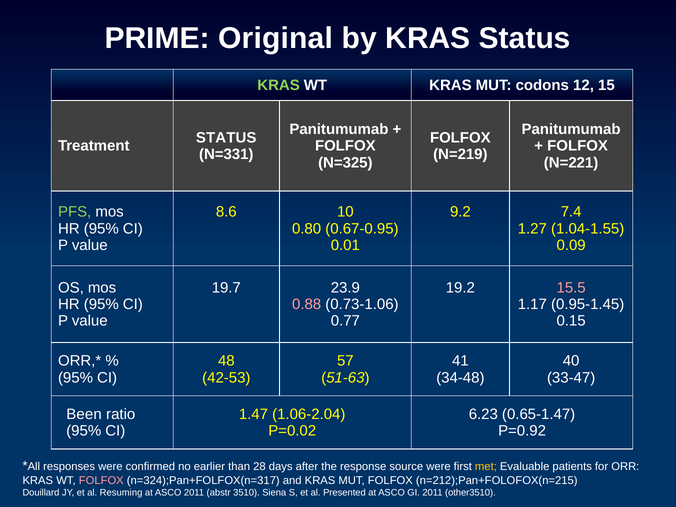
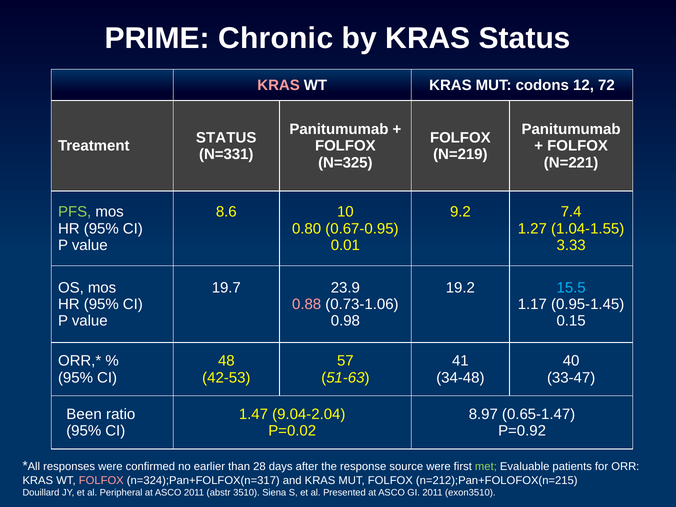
Original: Original -> Chronic
KRAS at (279, 85) colour: light green -> pink
15: 15 -> 72
0.09: 0.09 -> 3.33
15.5 colour: pink -> light blue
0.77: 0.77 -> 0.98
1.06-2.04: 1.06-2.04 -> 9.04-2.04
6.23: 6.23 -> 8.97
met colour: yellow -> light green
Resuming: Resuming -> Peripheral
other3510: other3510 -> exon3510
